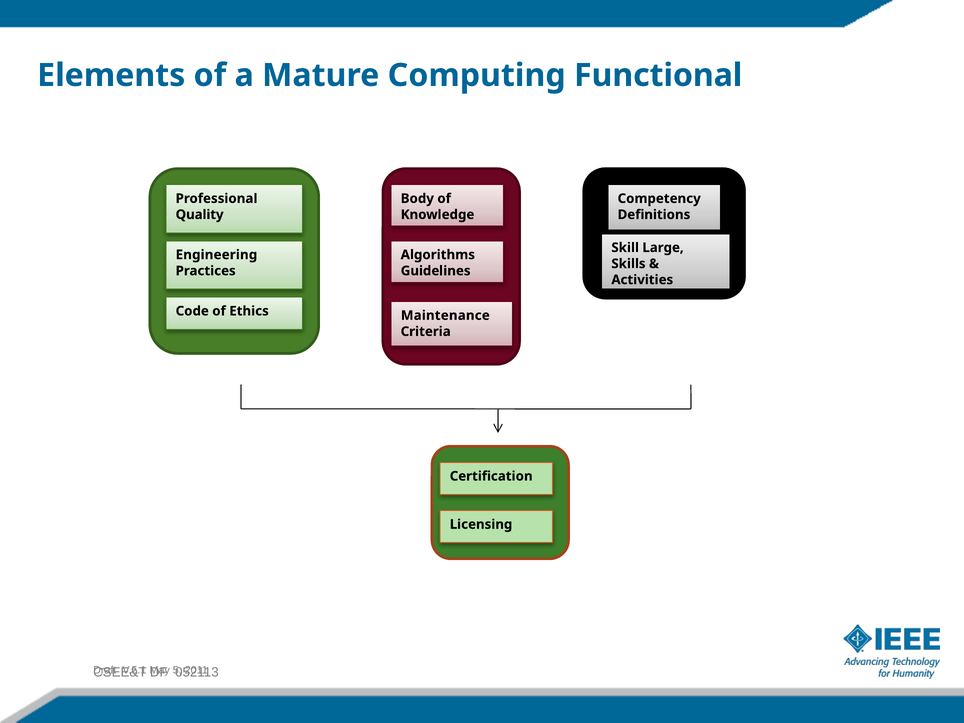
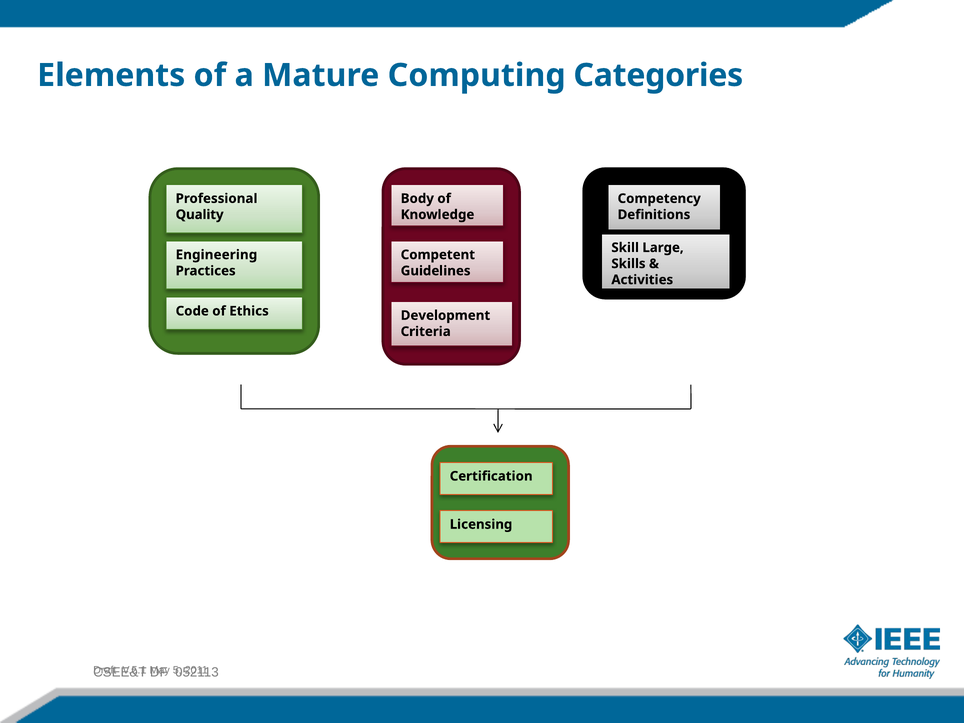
Functional: Functional -> Categories
Algorithms: Algorithms -> Competent
Maintenance: Maintenance -> Development
